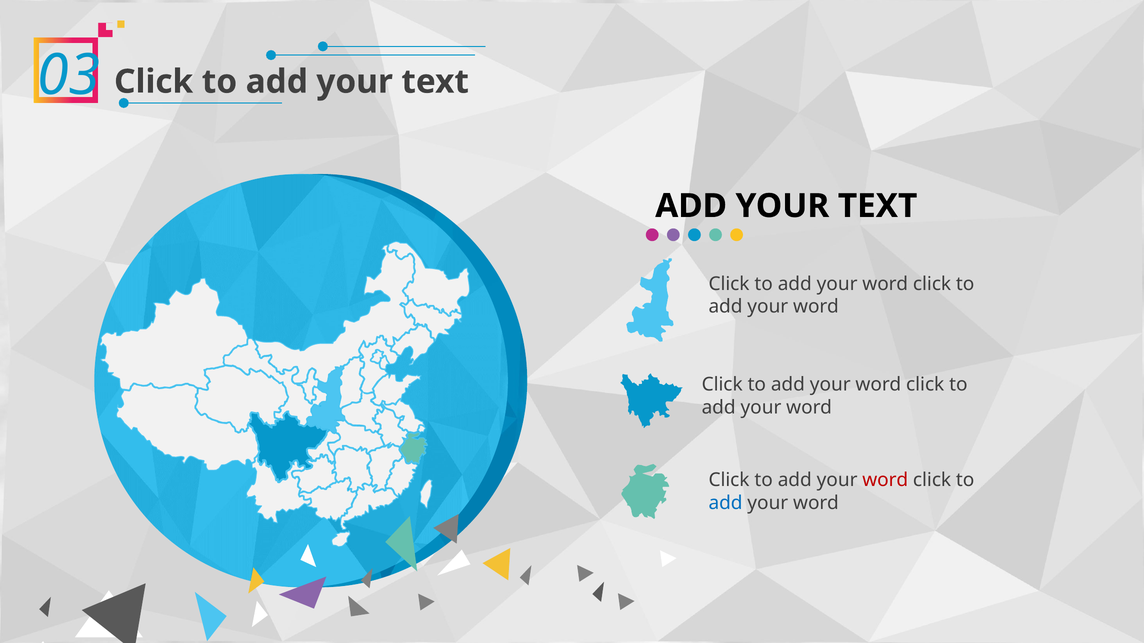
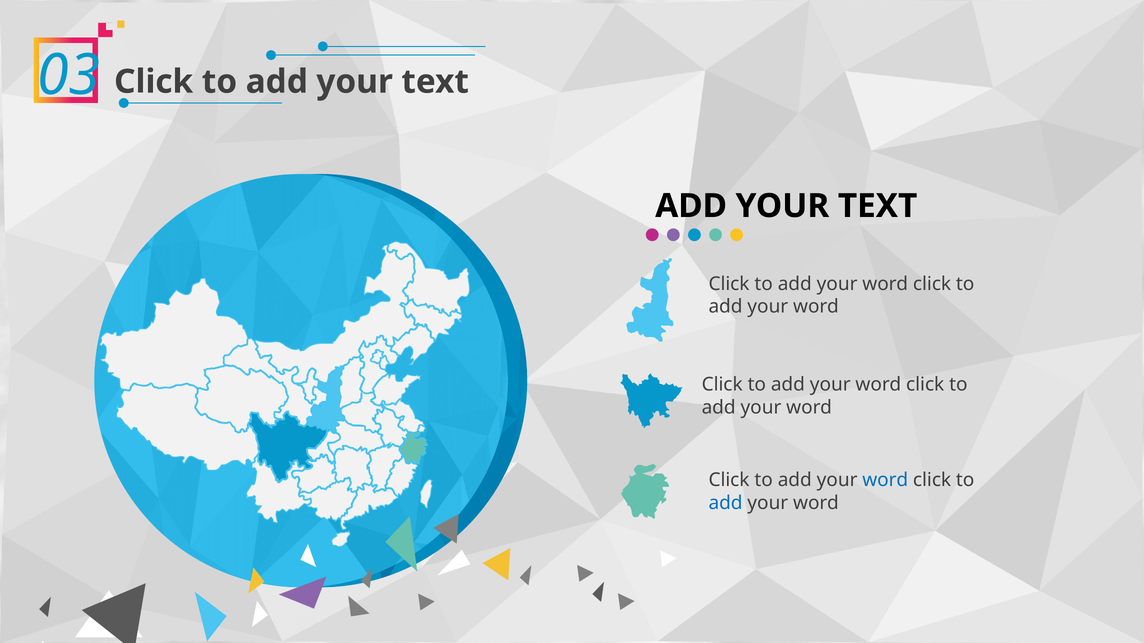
word at (885, 481) colour: red -> blue
